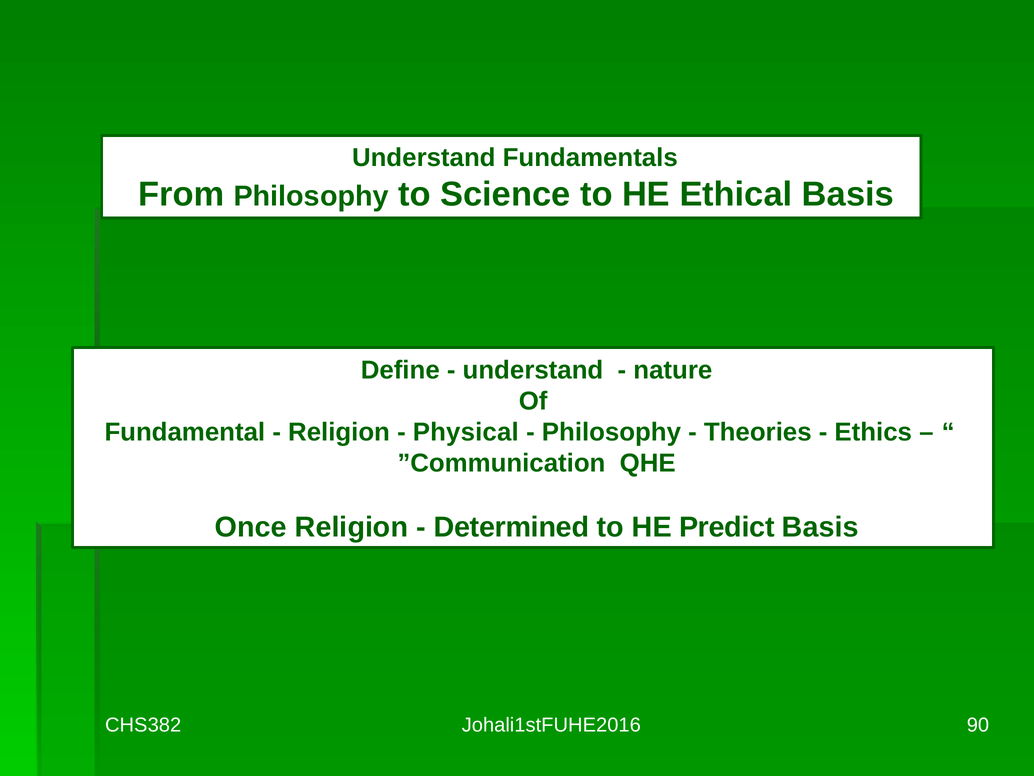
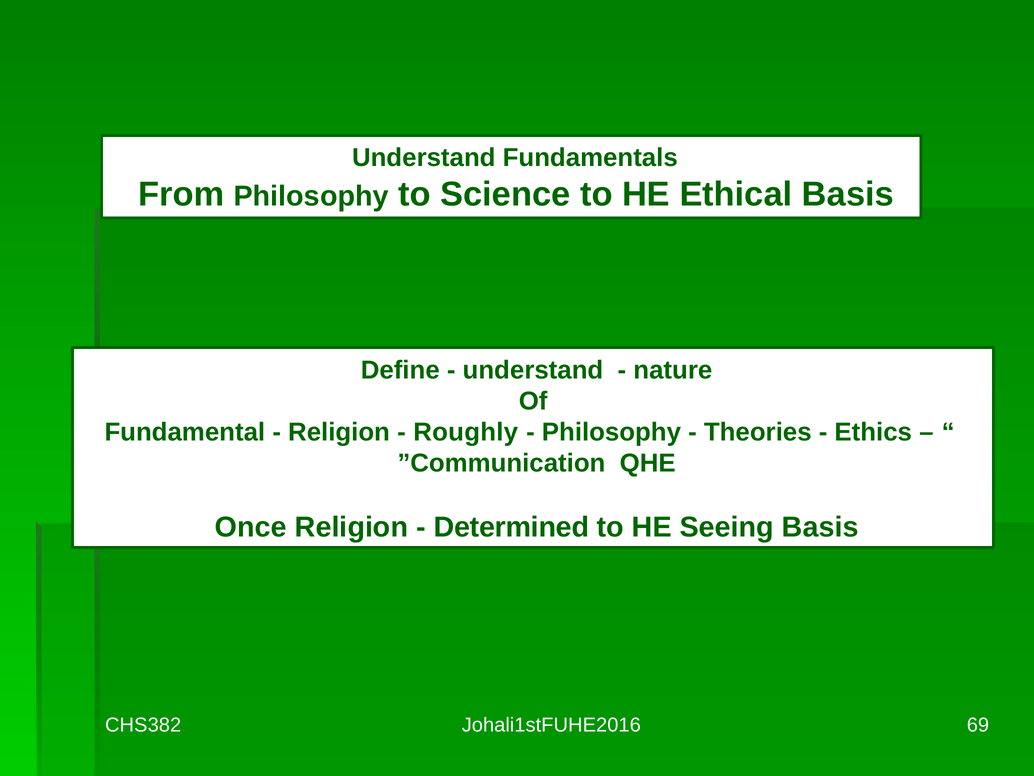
Physical: Physical -> Roughly
Predict: Predict -> Seeing
90: 90 -> 69
